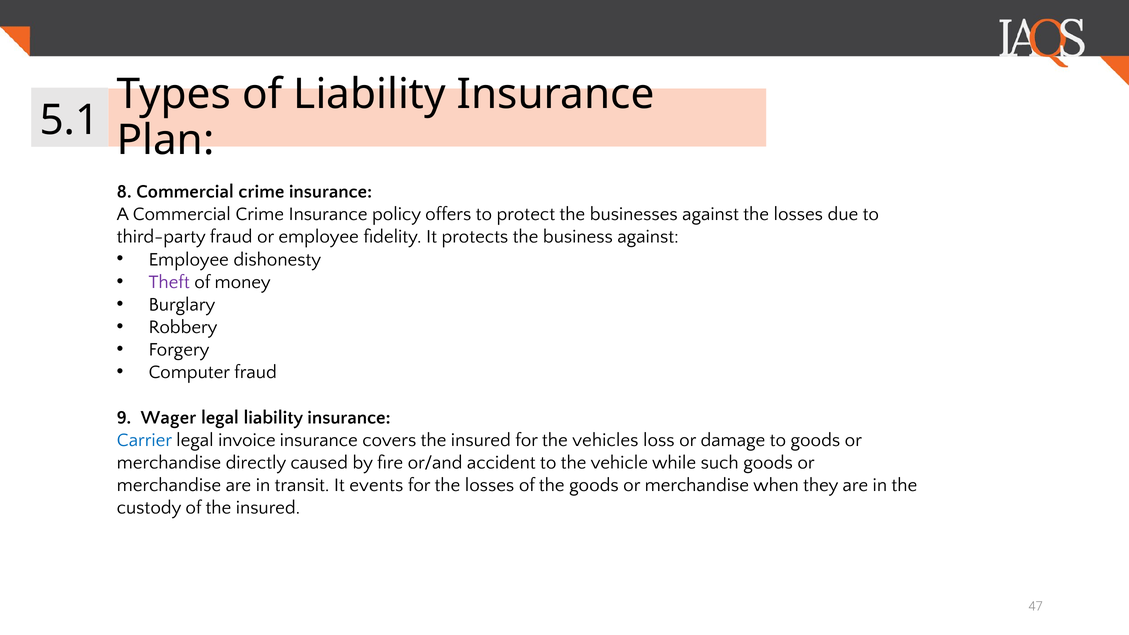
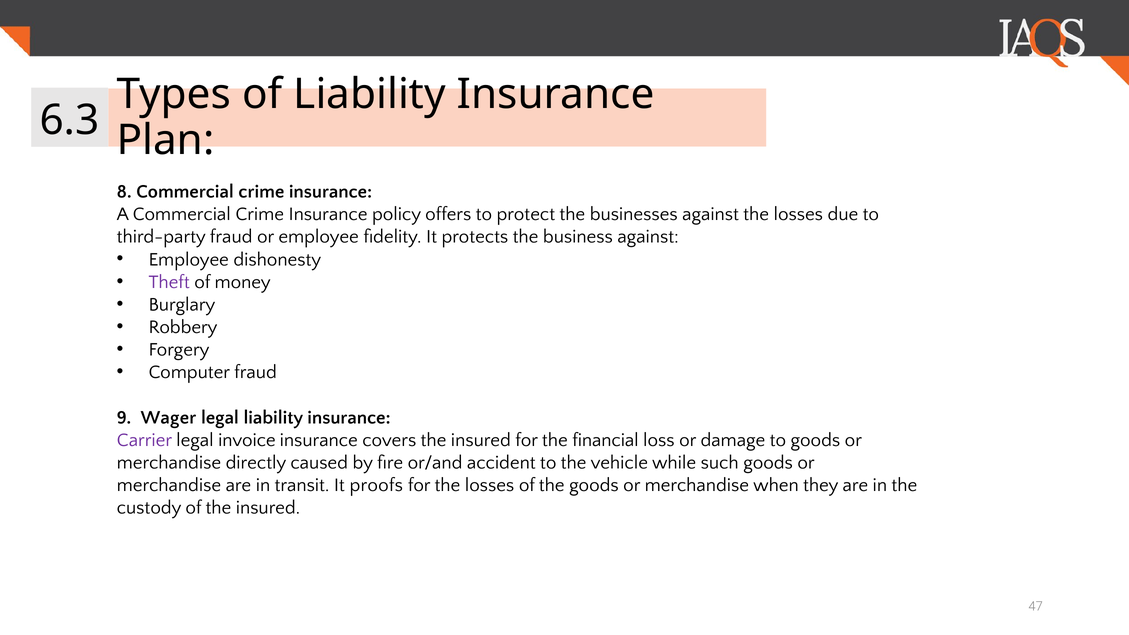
5.1: 5.1 -> 6.3
Carrier colour: blue -> purple
vehicles: vehicles -> financial
events: events -> proofs
